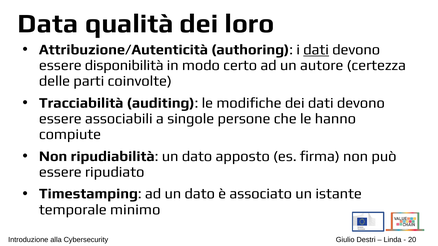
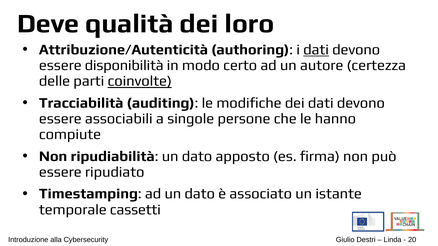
Data: Data -> Deve
coinvolte underline: none -> present
minimo: minimo -> cassetti
